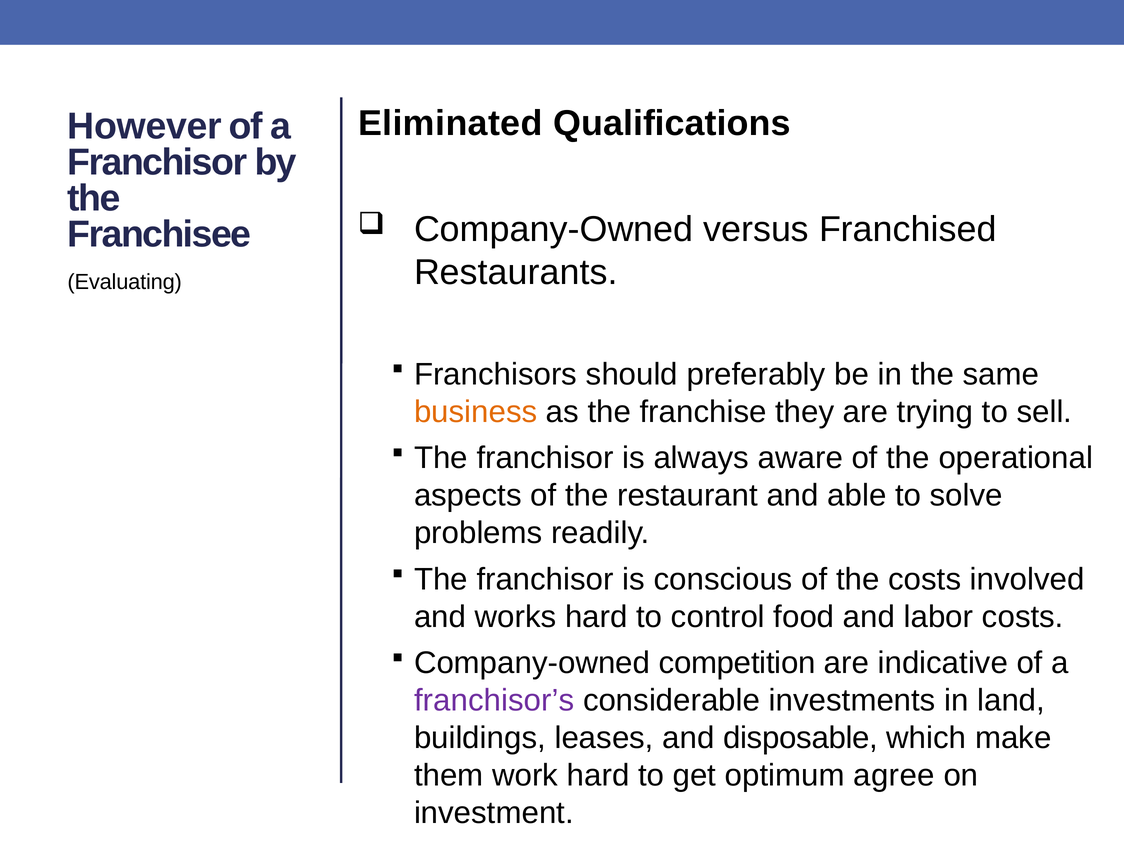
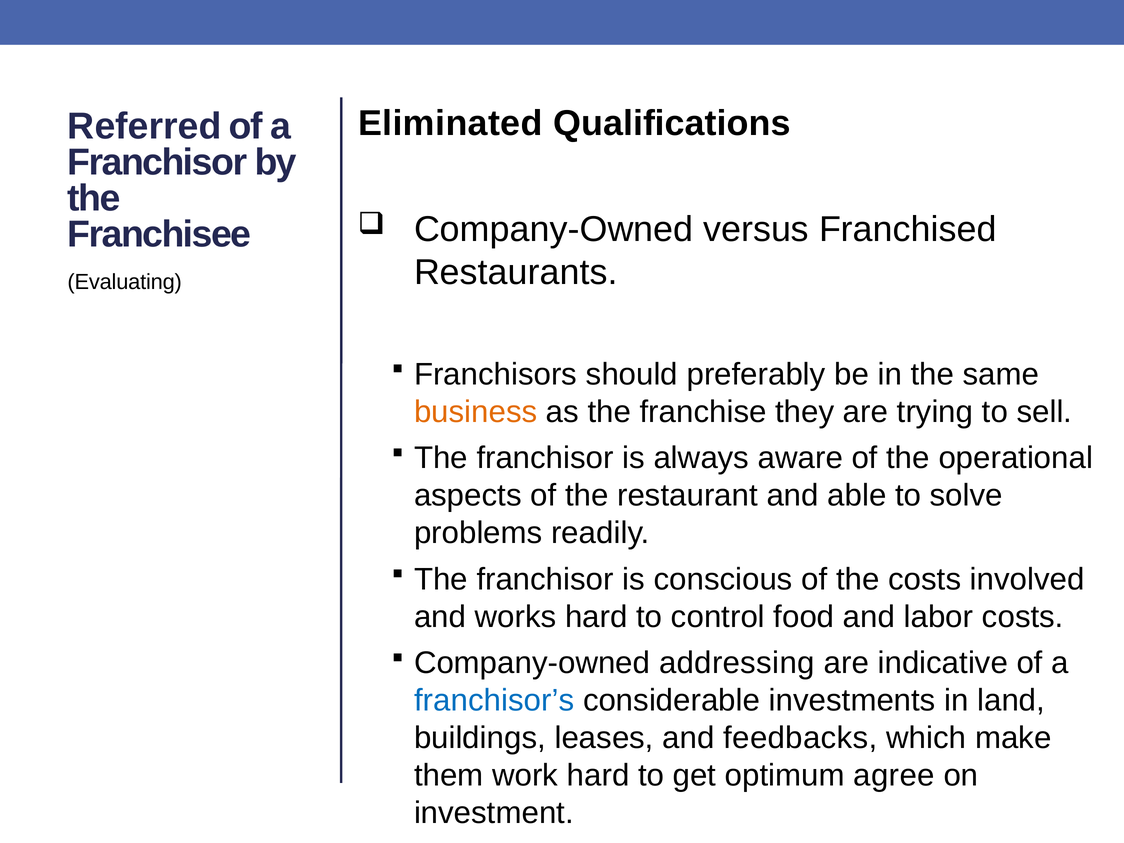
However: However -> Referred
competition: competition -> addressing
franchisor’s colour: purple -> blue
disposable: disposable -> feedbacks
